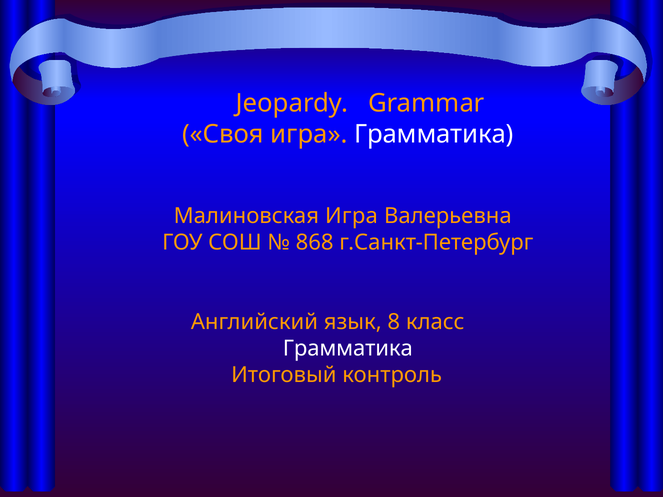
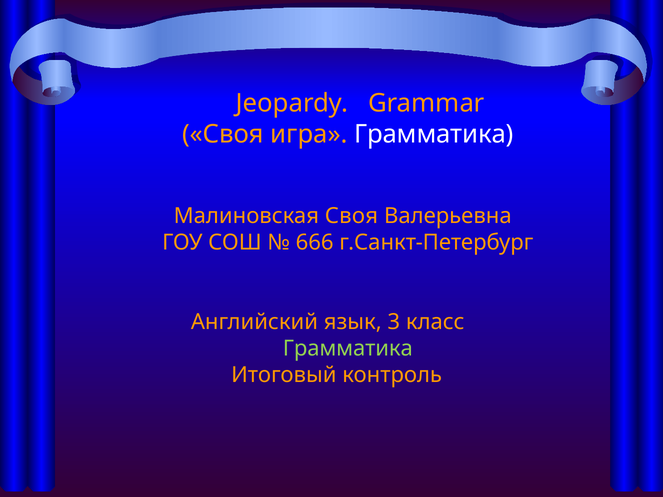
Малиновская Игра: Игра -> Своя
868: 868 -> 666
8: 8 -> 3
Грамматика at (348, 348) colour: white -> light green
